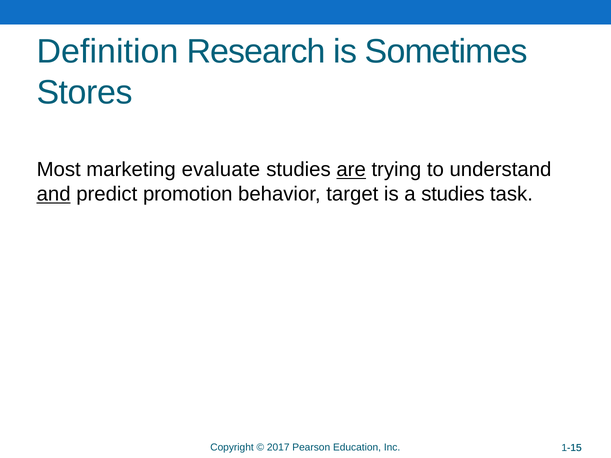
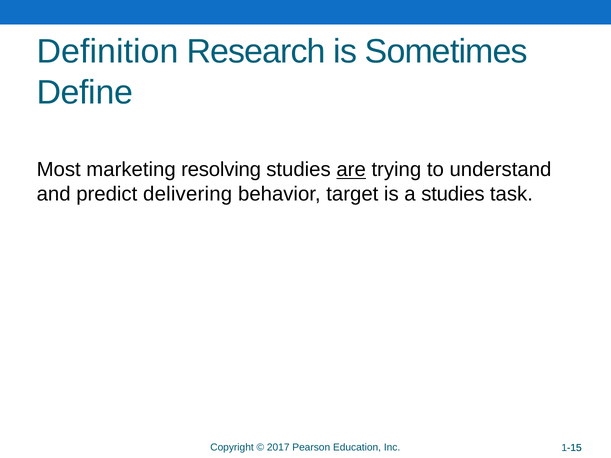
Stores: Stores -> Define
evaluate: evaluate -> resolving
and underline: present -> none
promotion: promotion -> delivering
